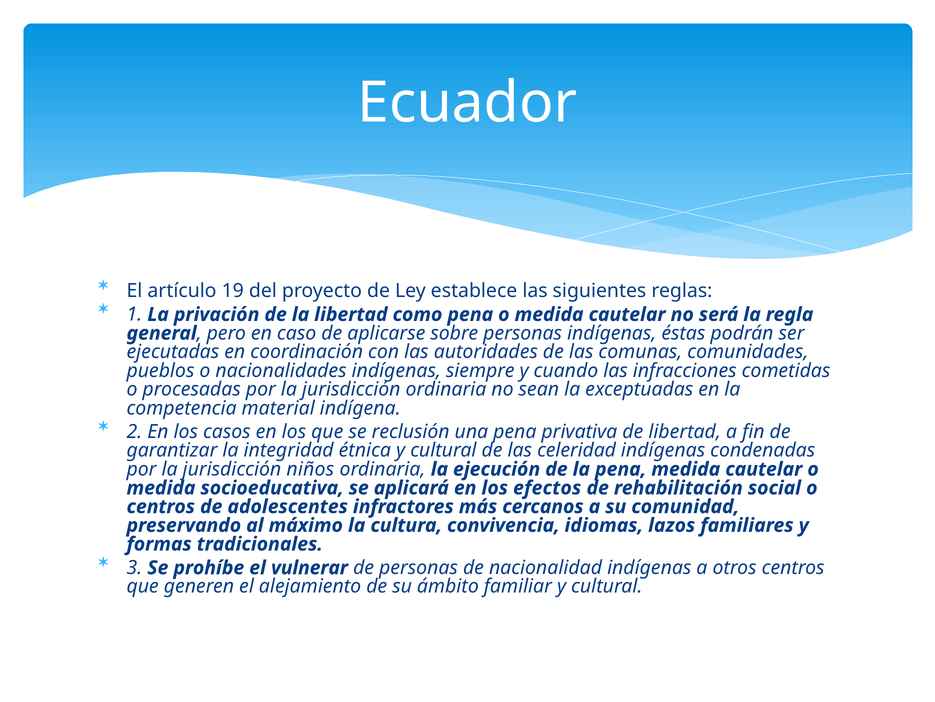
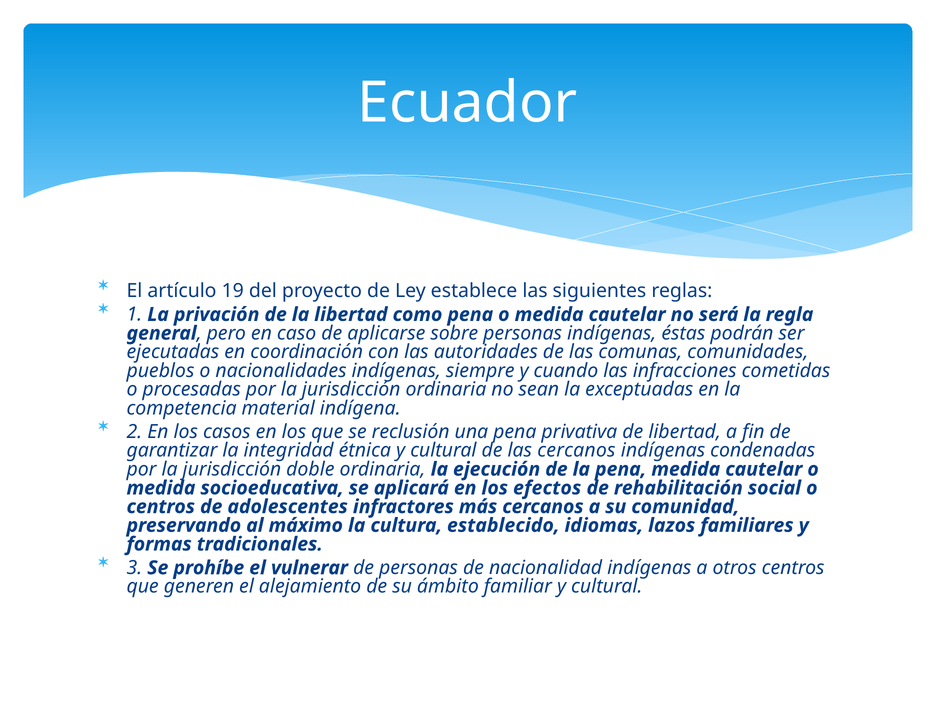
las celeridad: celeridad -> cercanos
niños: niños -> doble
convivencia: convivencia -> establecido
